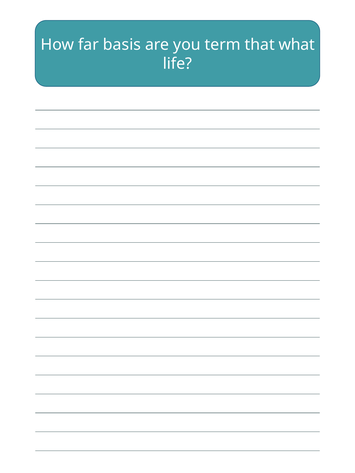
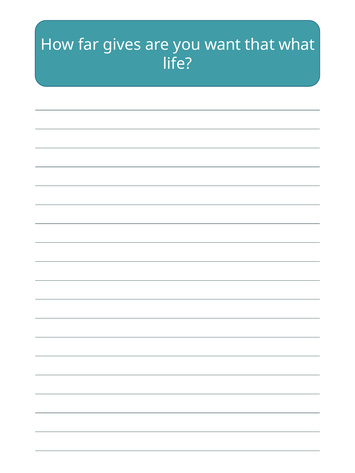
basis: basis -> gives
term: term -> want
